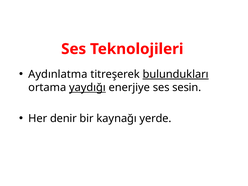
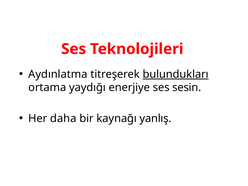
yaydığı underline: present -> none
denir: denir -> daha
yerde: yerde -> yanlış
